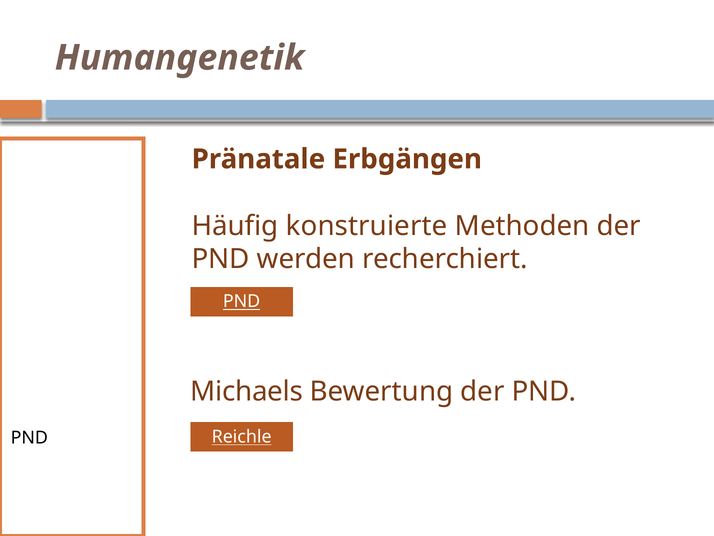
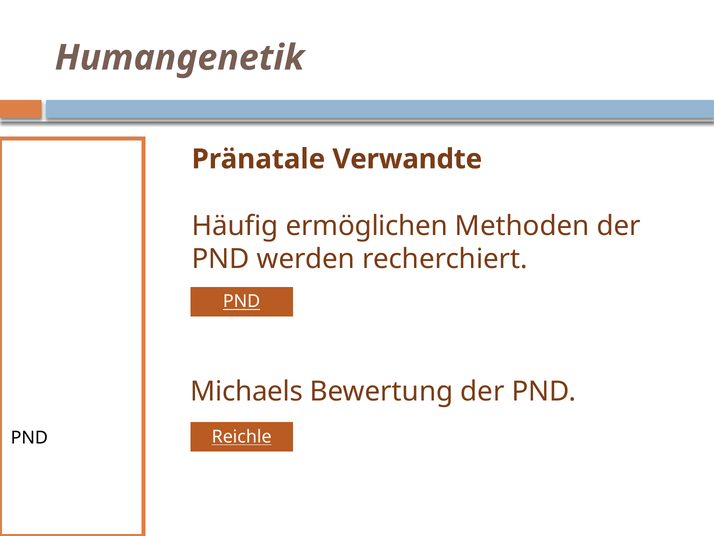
Erbgängen: Erbgängen -> Verwandte
Häufig konstruierte: konstruierte -> ermöglichen
